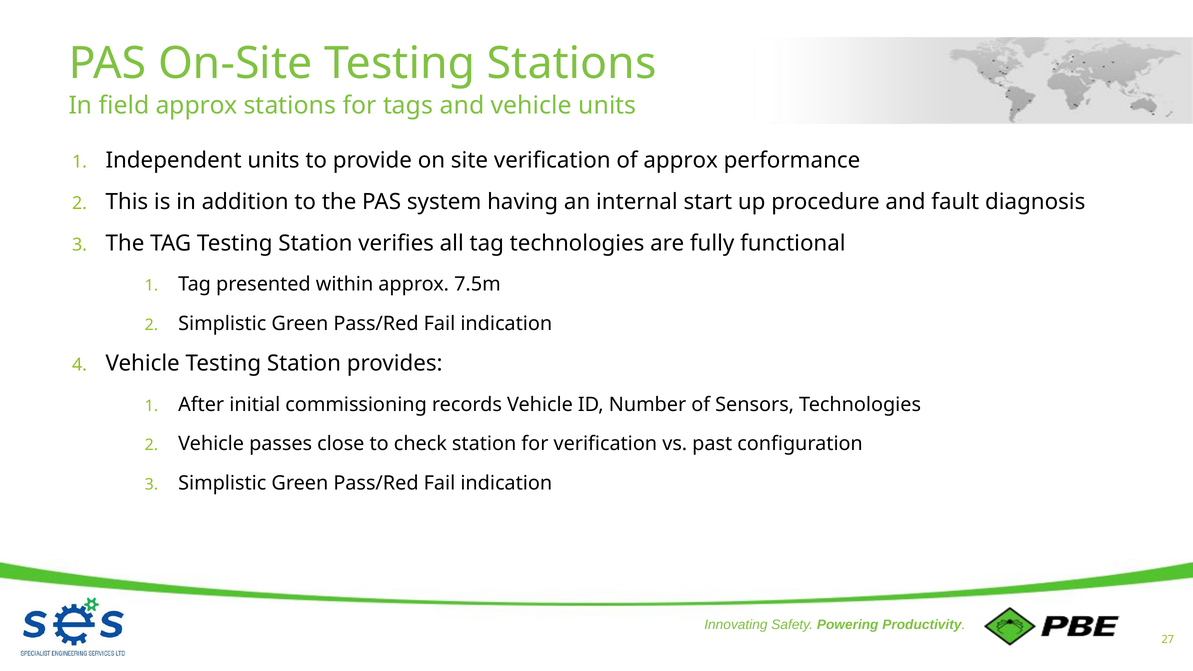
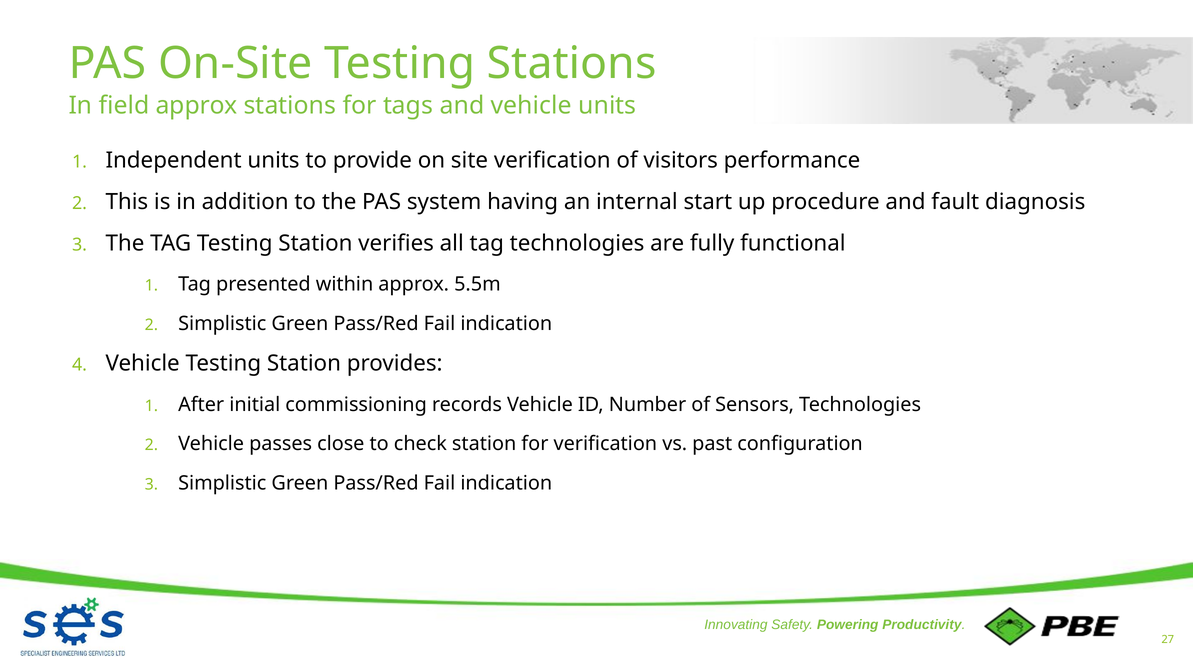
of approx: approx -> visitors
7.5m: 7.5m -> 5.5m
